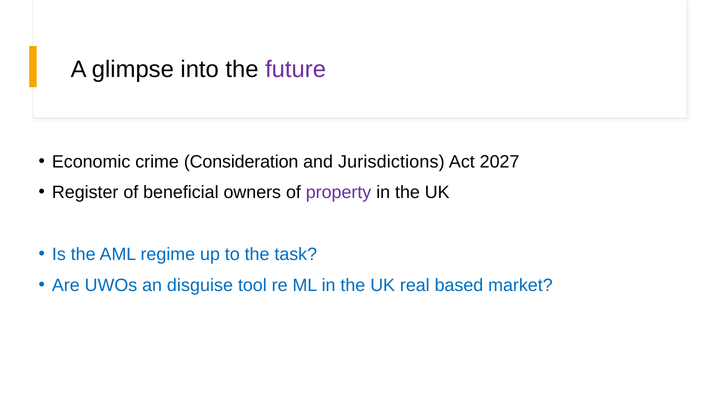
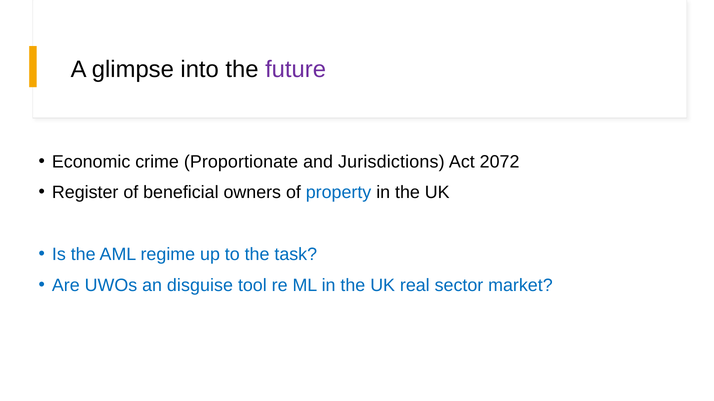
Consideration: Consideration -> Proportionate
2027: 2027 -> 2072
property colour: purple -> blue
based: based -> sector
